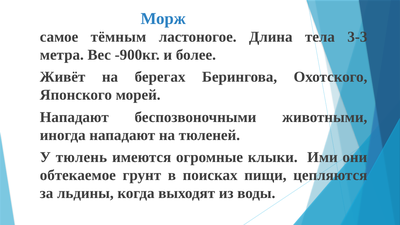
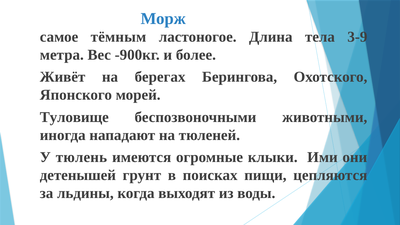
3-3: 3-3 -> 3-9
Нападают at (74, 117): Нападают -> Туловище
обтекаемое: обтекаемое -> детенышей
